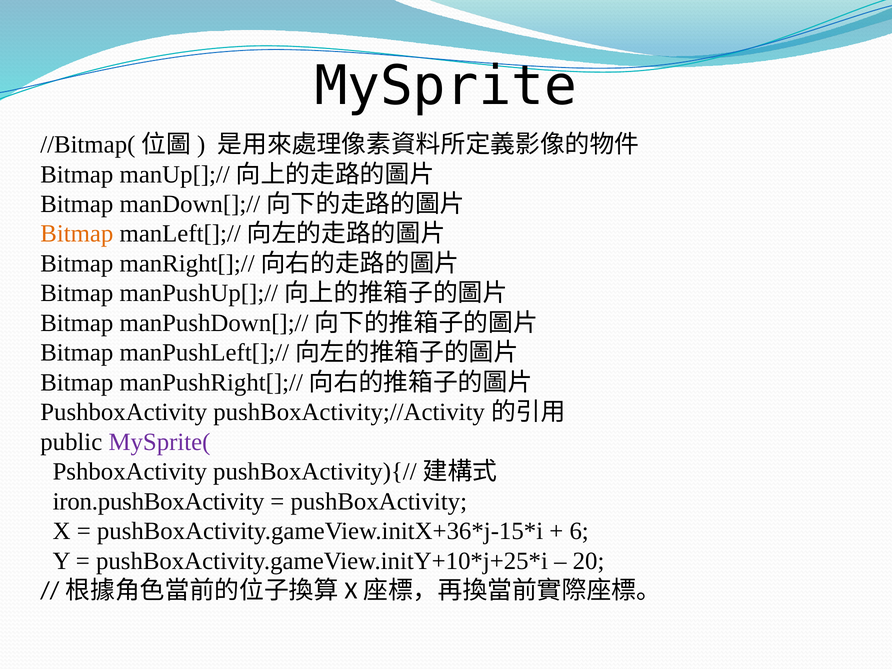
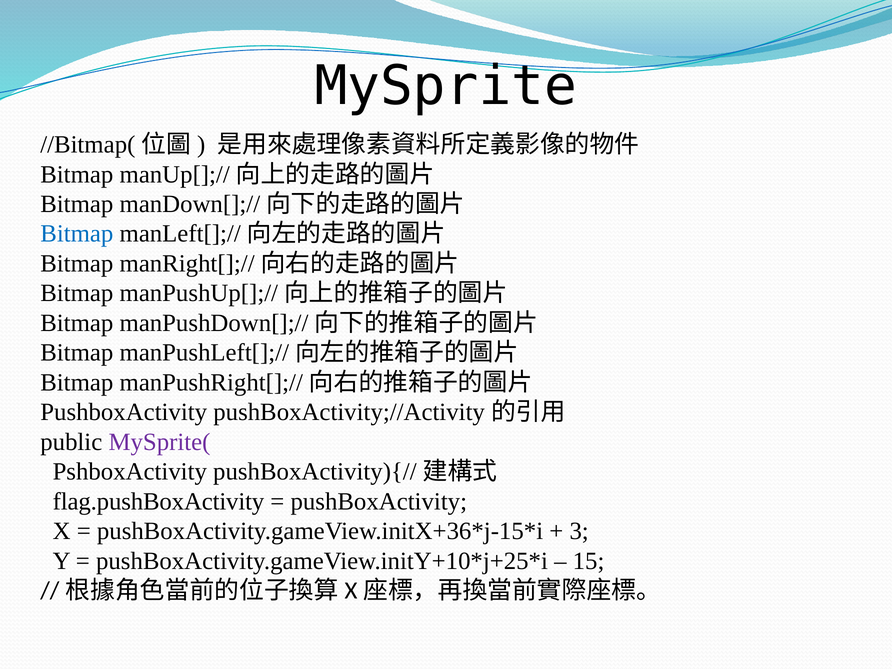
Bitmap at (77, 234) colour: orange -> blue
iron.pushBoxActivity: iron.pushBoxActivity -> flag.pushBoxActivity
6: 6 -> 3
20: 20 -> 15
